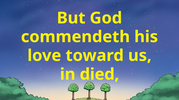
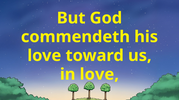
in died: died -> love
